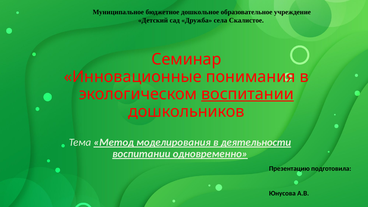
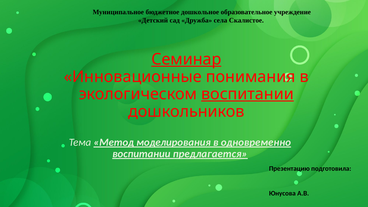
Семинар underline: none -> present
деятельности: деятельности -> одновременно
одновременно: одновременно -> предлагается
